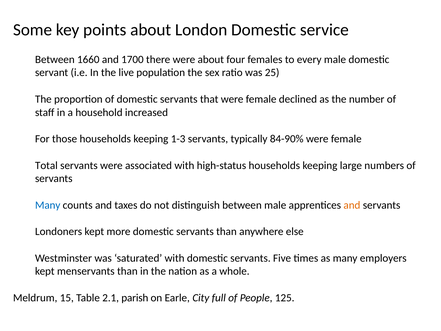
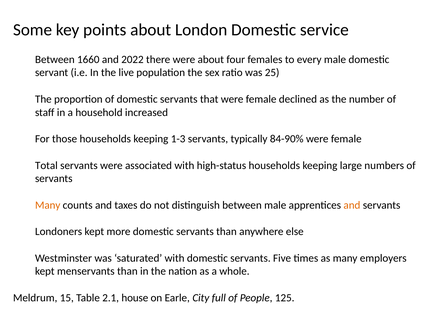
1700: 1700 -> 2022
Many at (48, 205) colour: blue -> orange
parish: parish -> house
